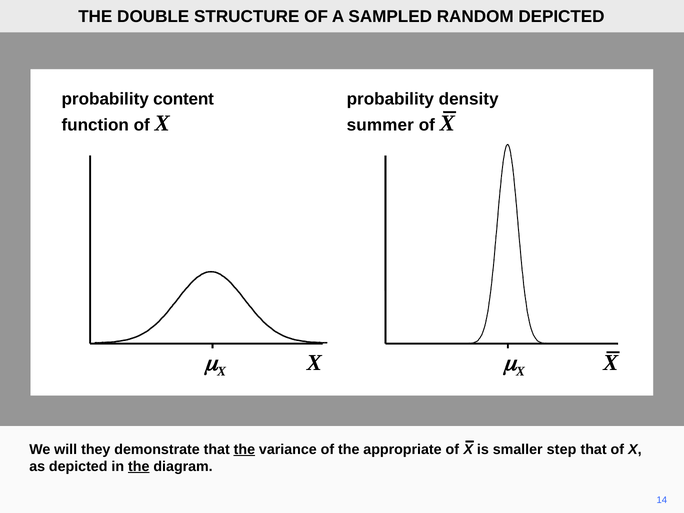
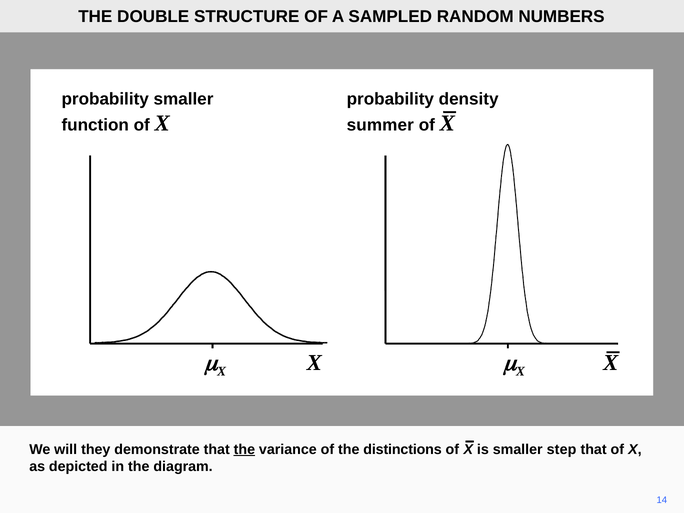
RANDOM DEPICTED: DEPICTED -> NUMBERS
probability content: content -> smaller
appropriate: appropriate -> distinctions
the at (139, 467) underline: present -> none
